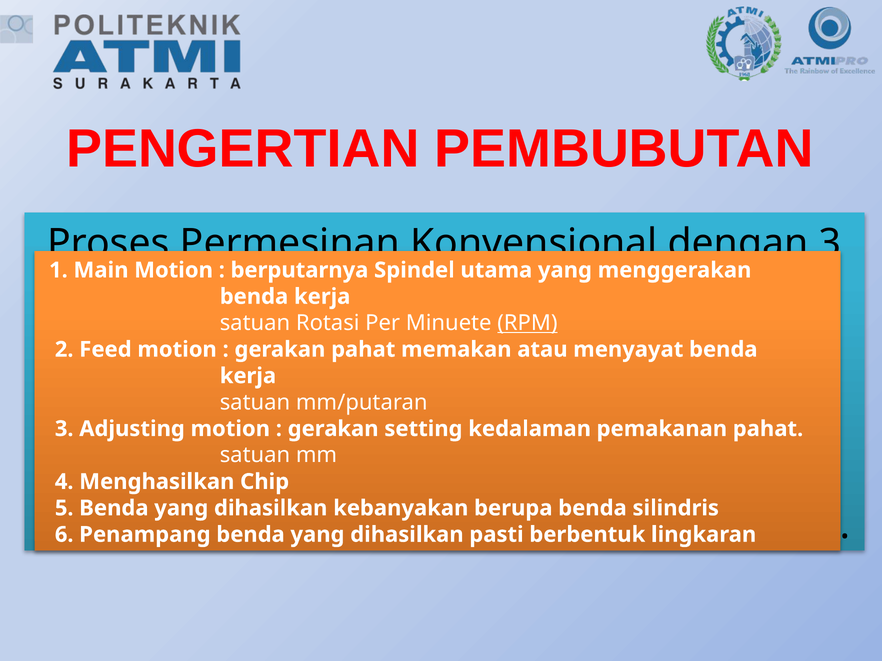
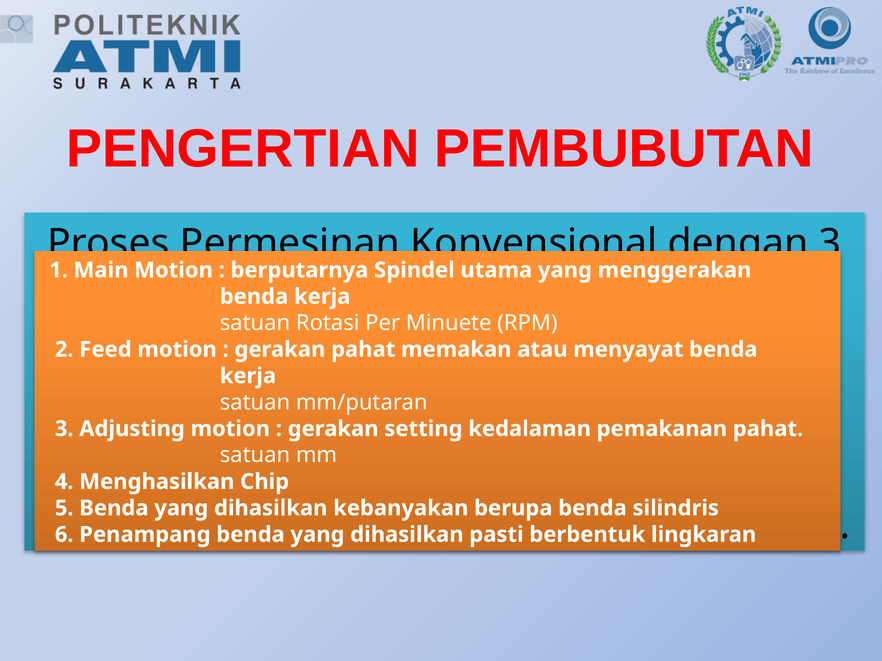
RPM underline: present -> none
